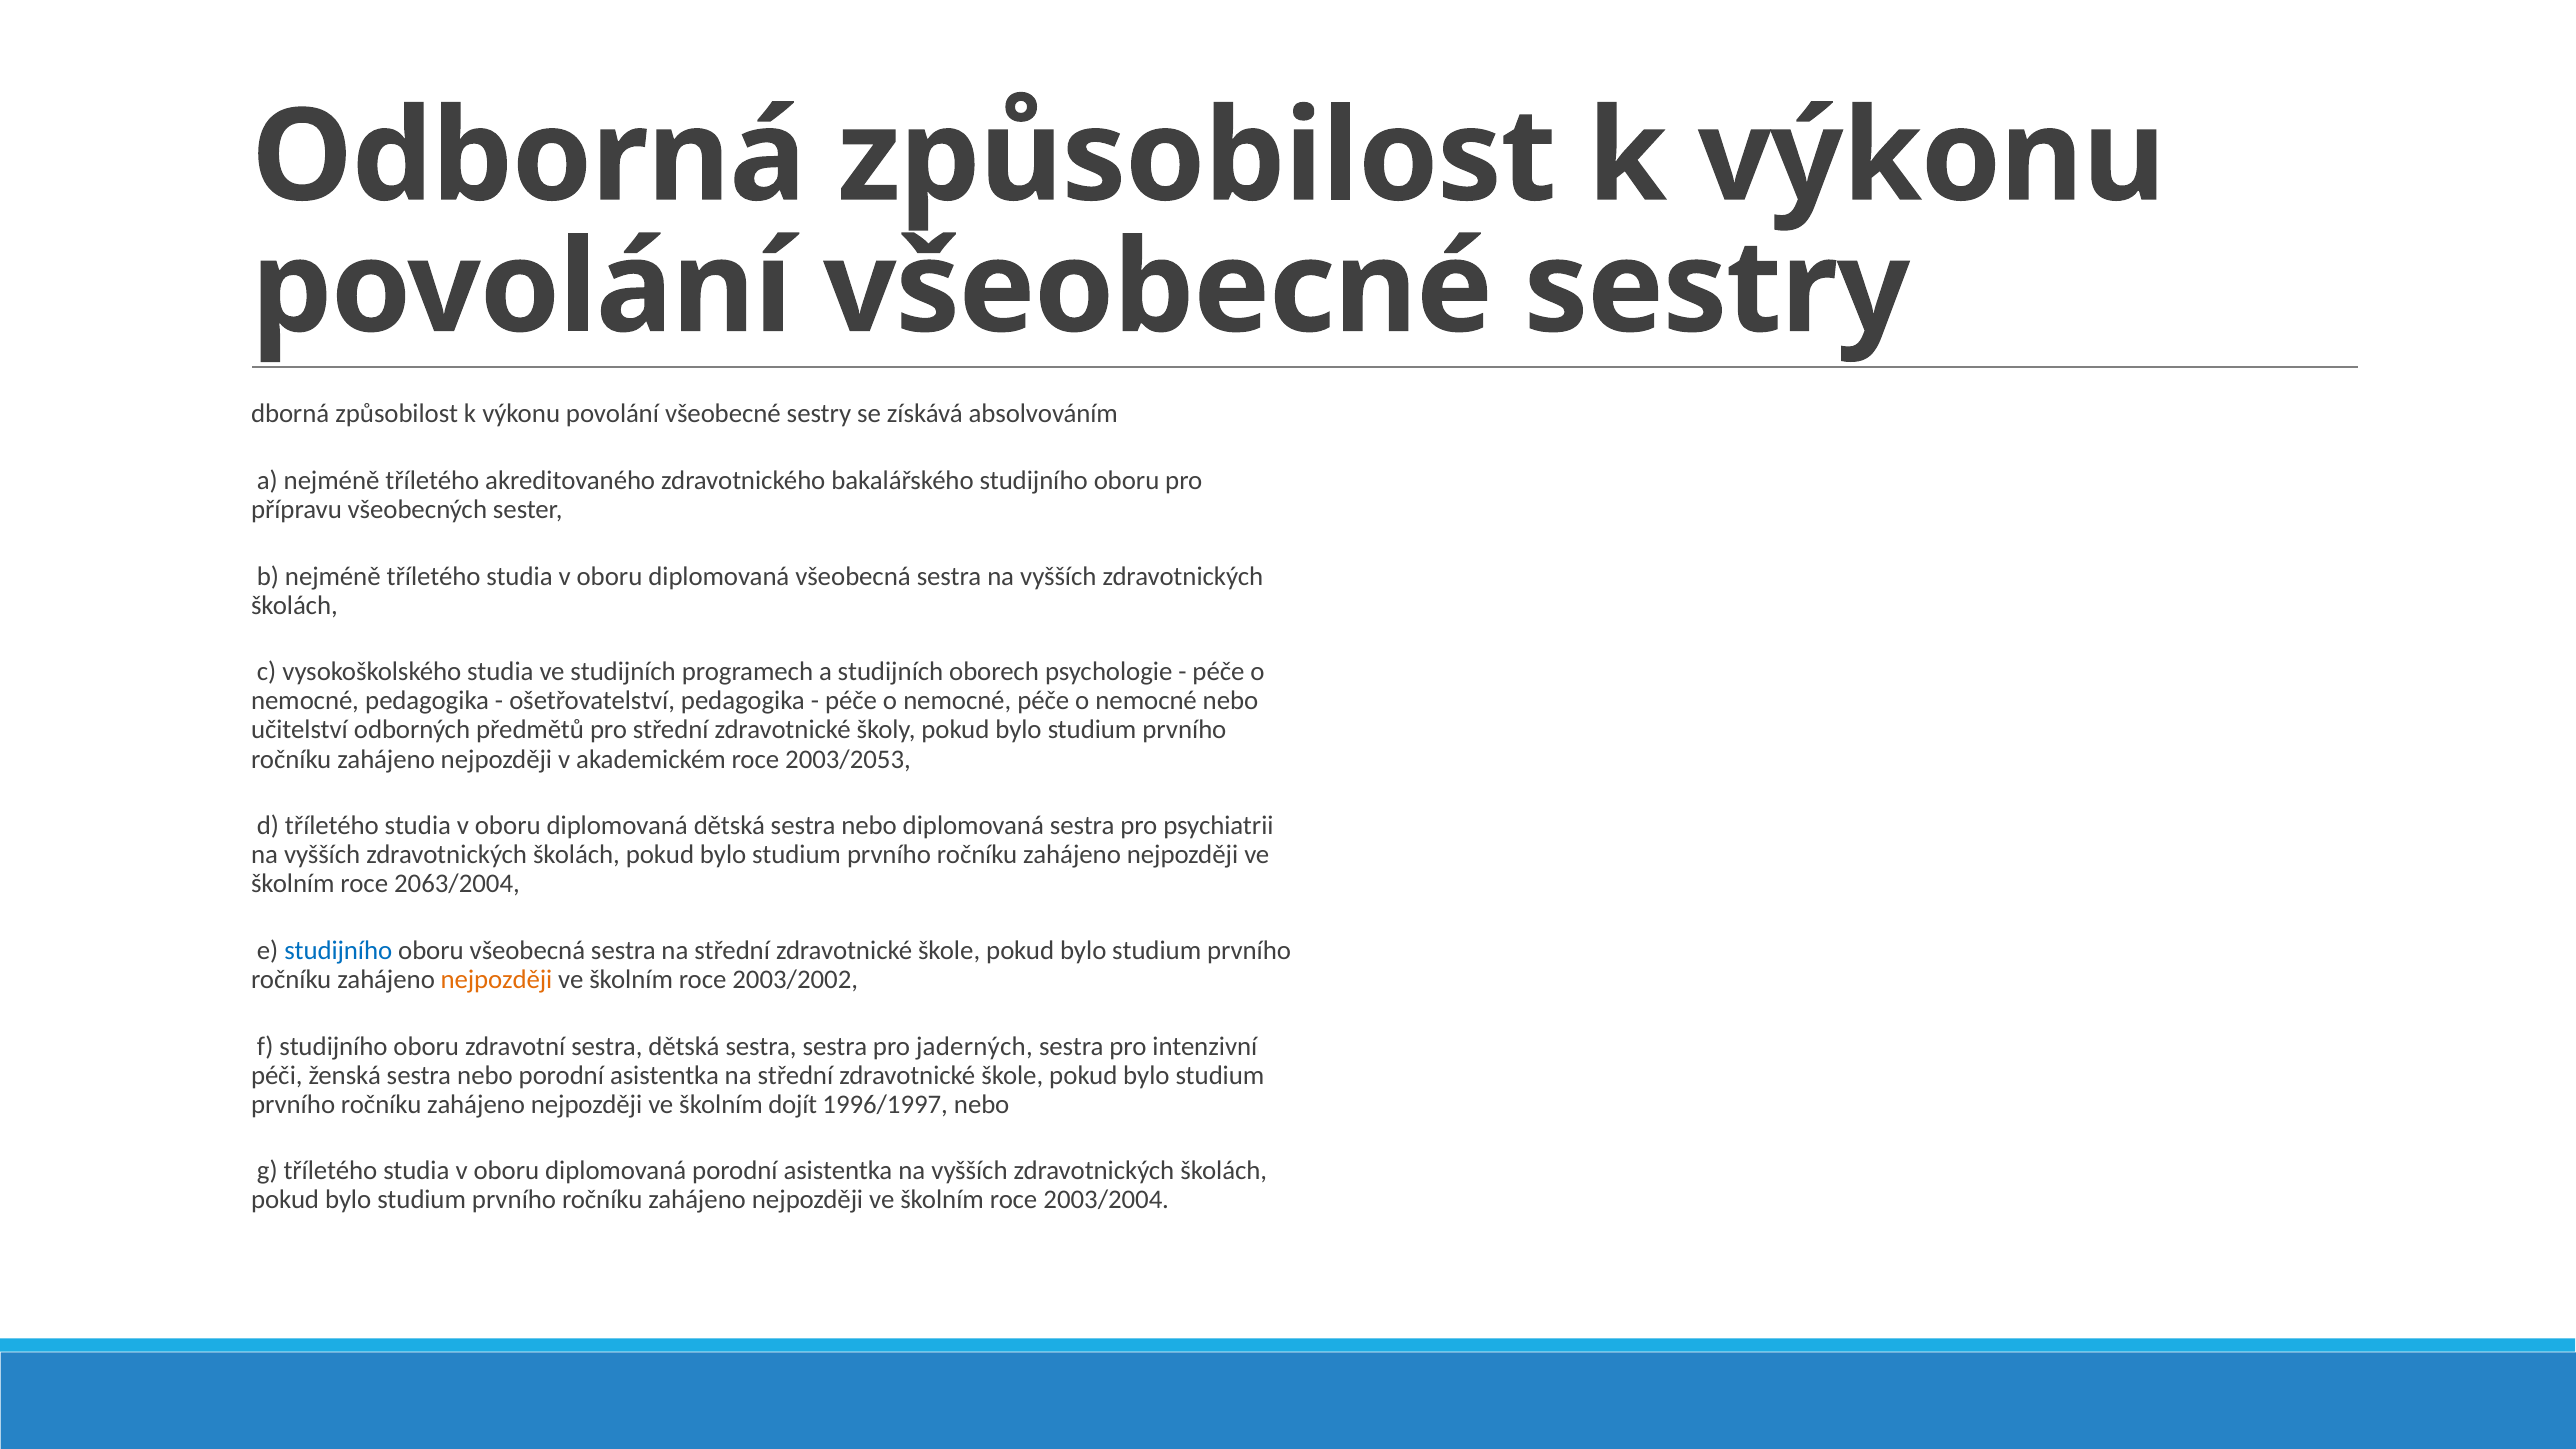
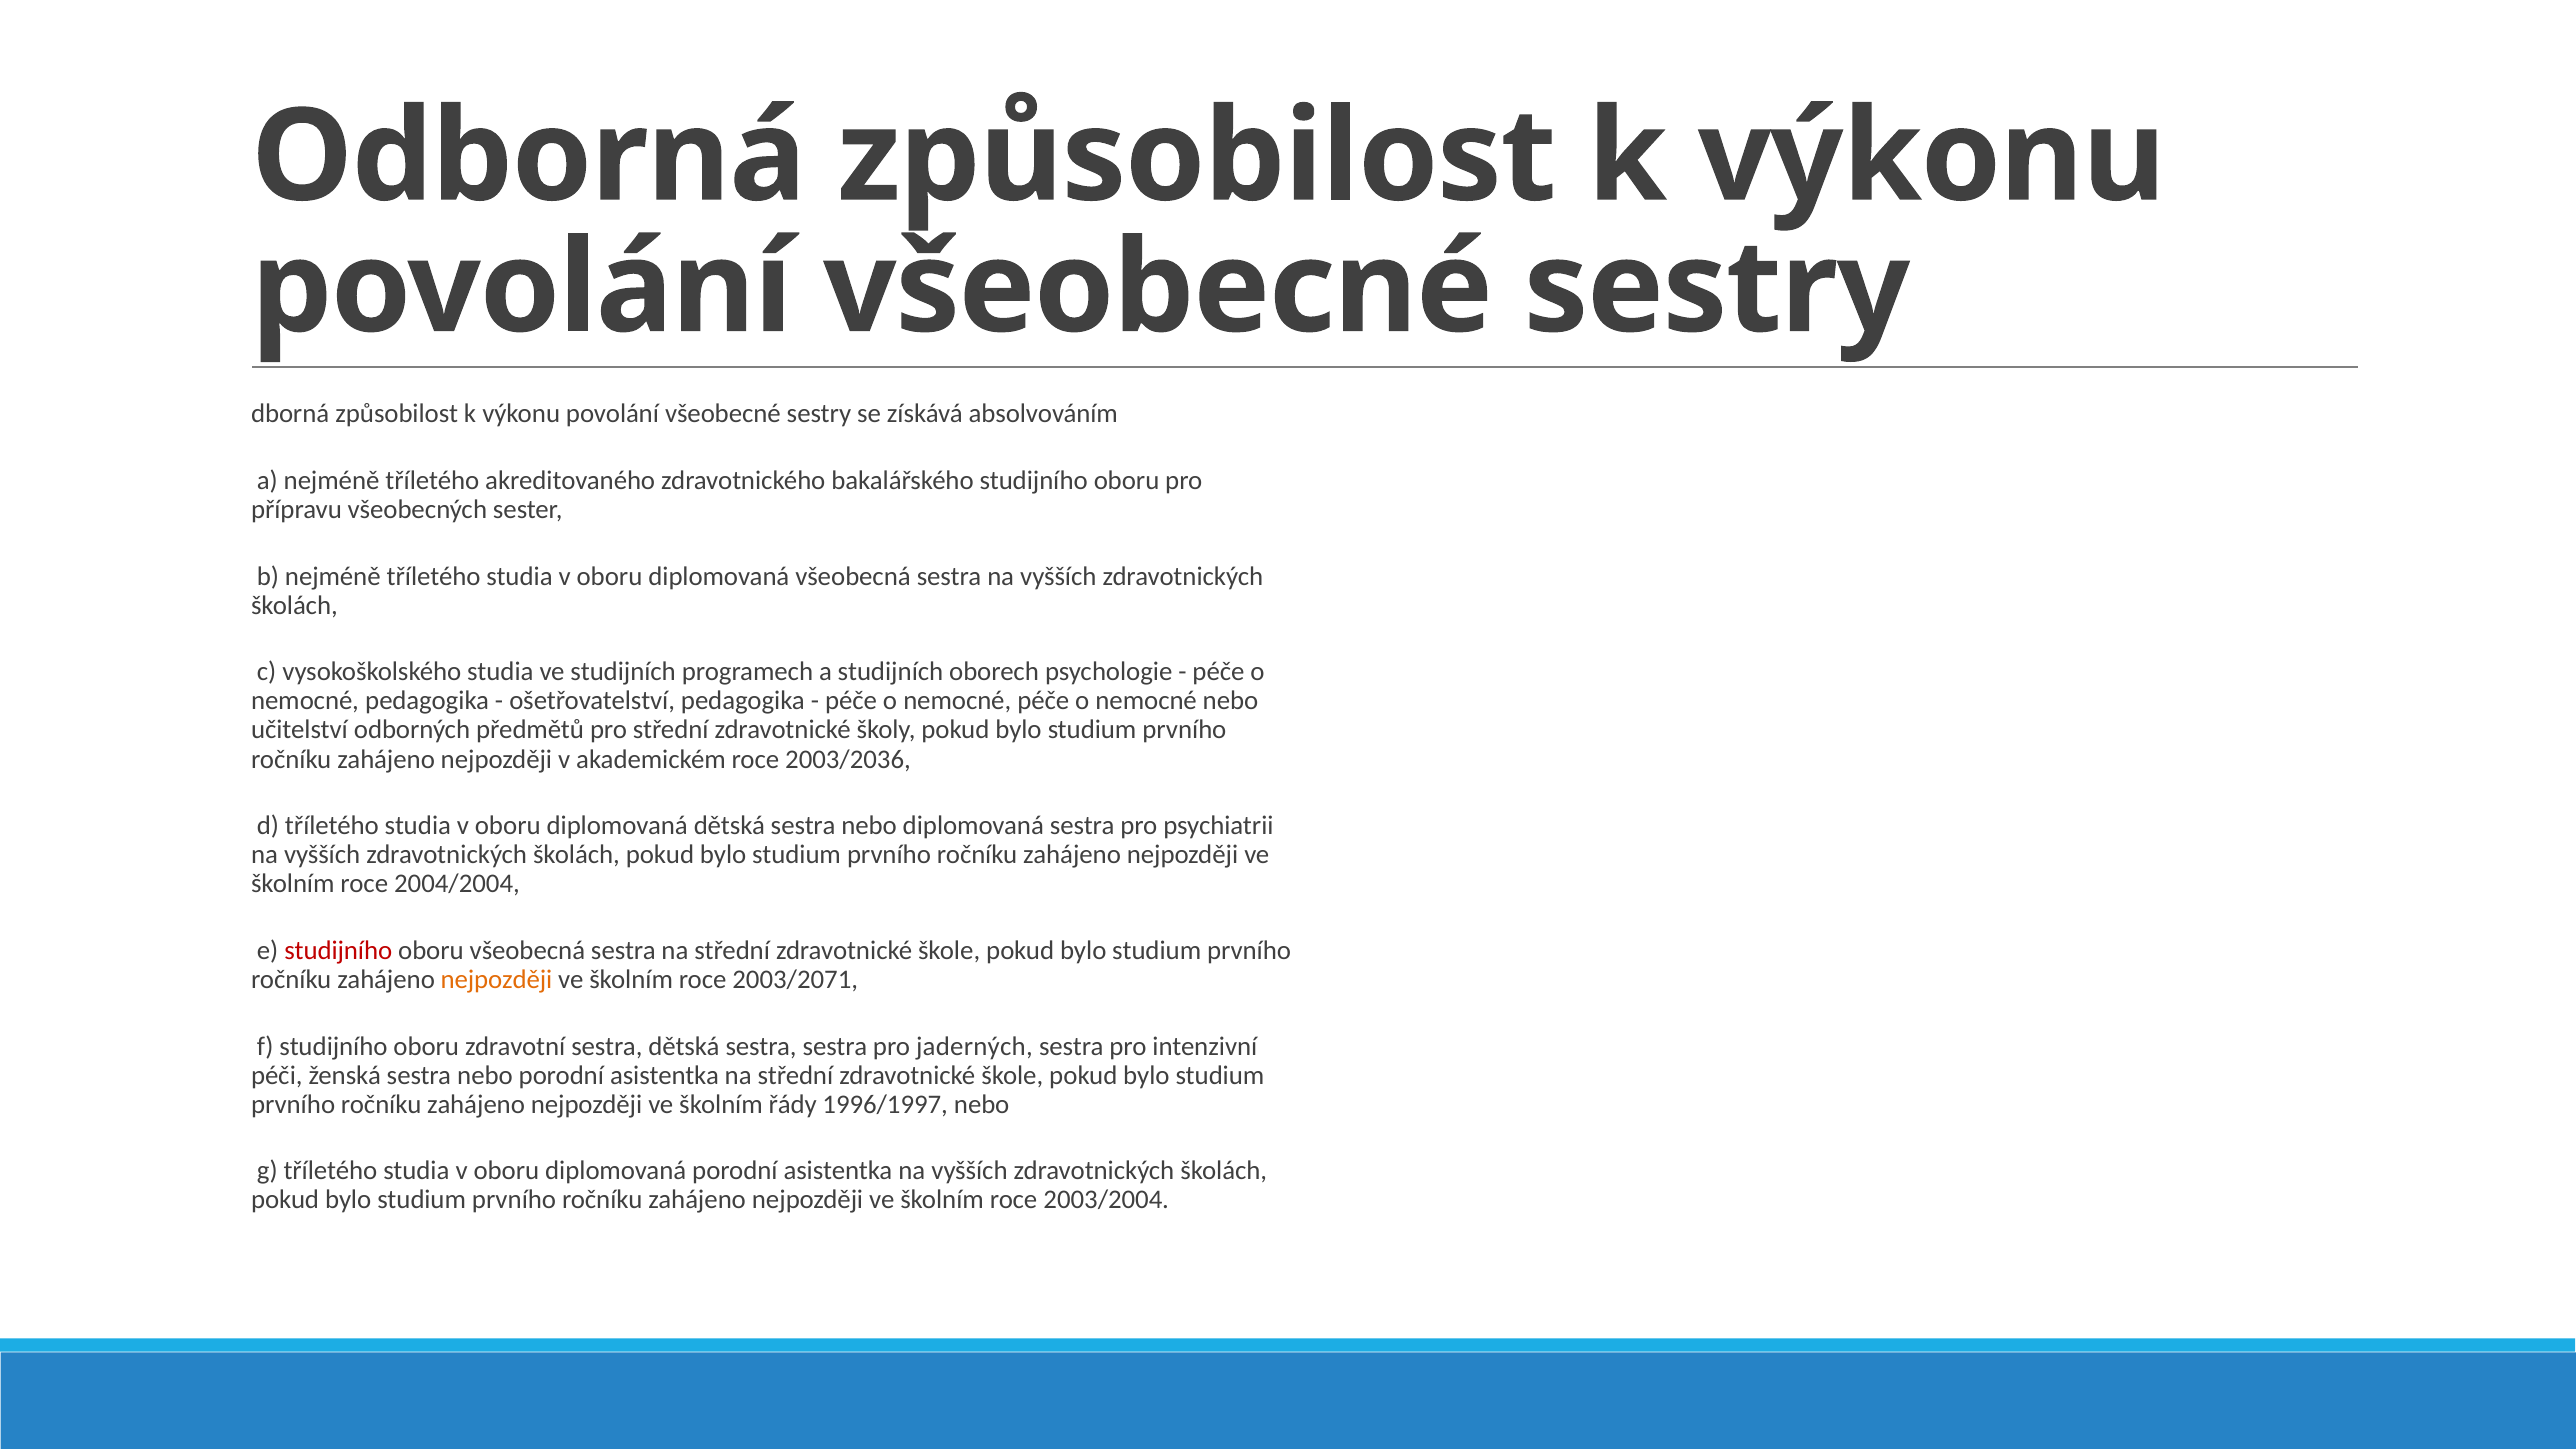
2003/2053: 2003/2053 -> 2003/2036
2063/2004: 2063/2004 -> 2004/2004
studijního at (338, 951) colour: blue -> red
2003/2002: 2003/2002 -> 2003/2071
dojít: dojít -> řády
